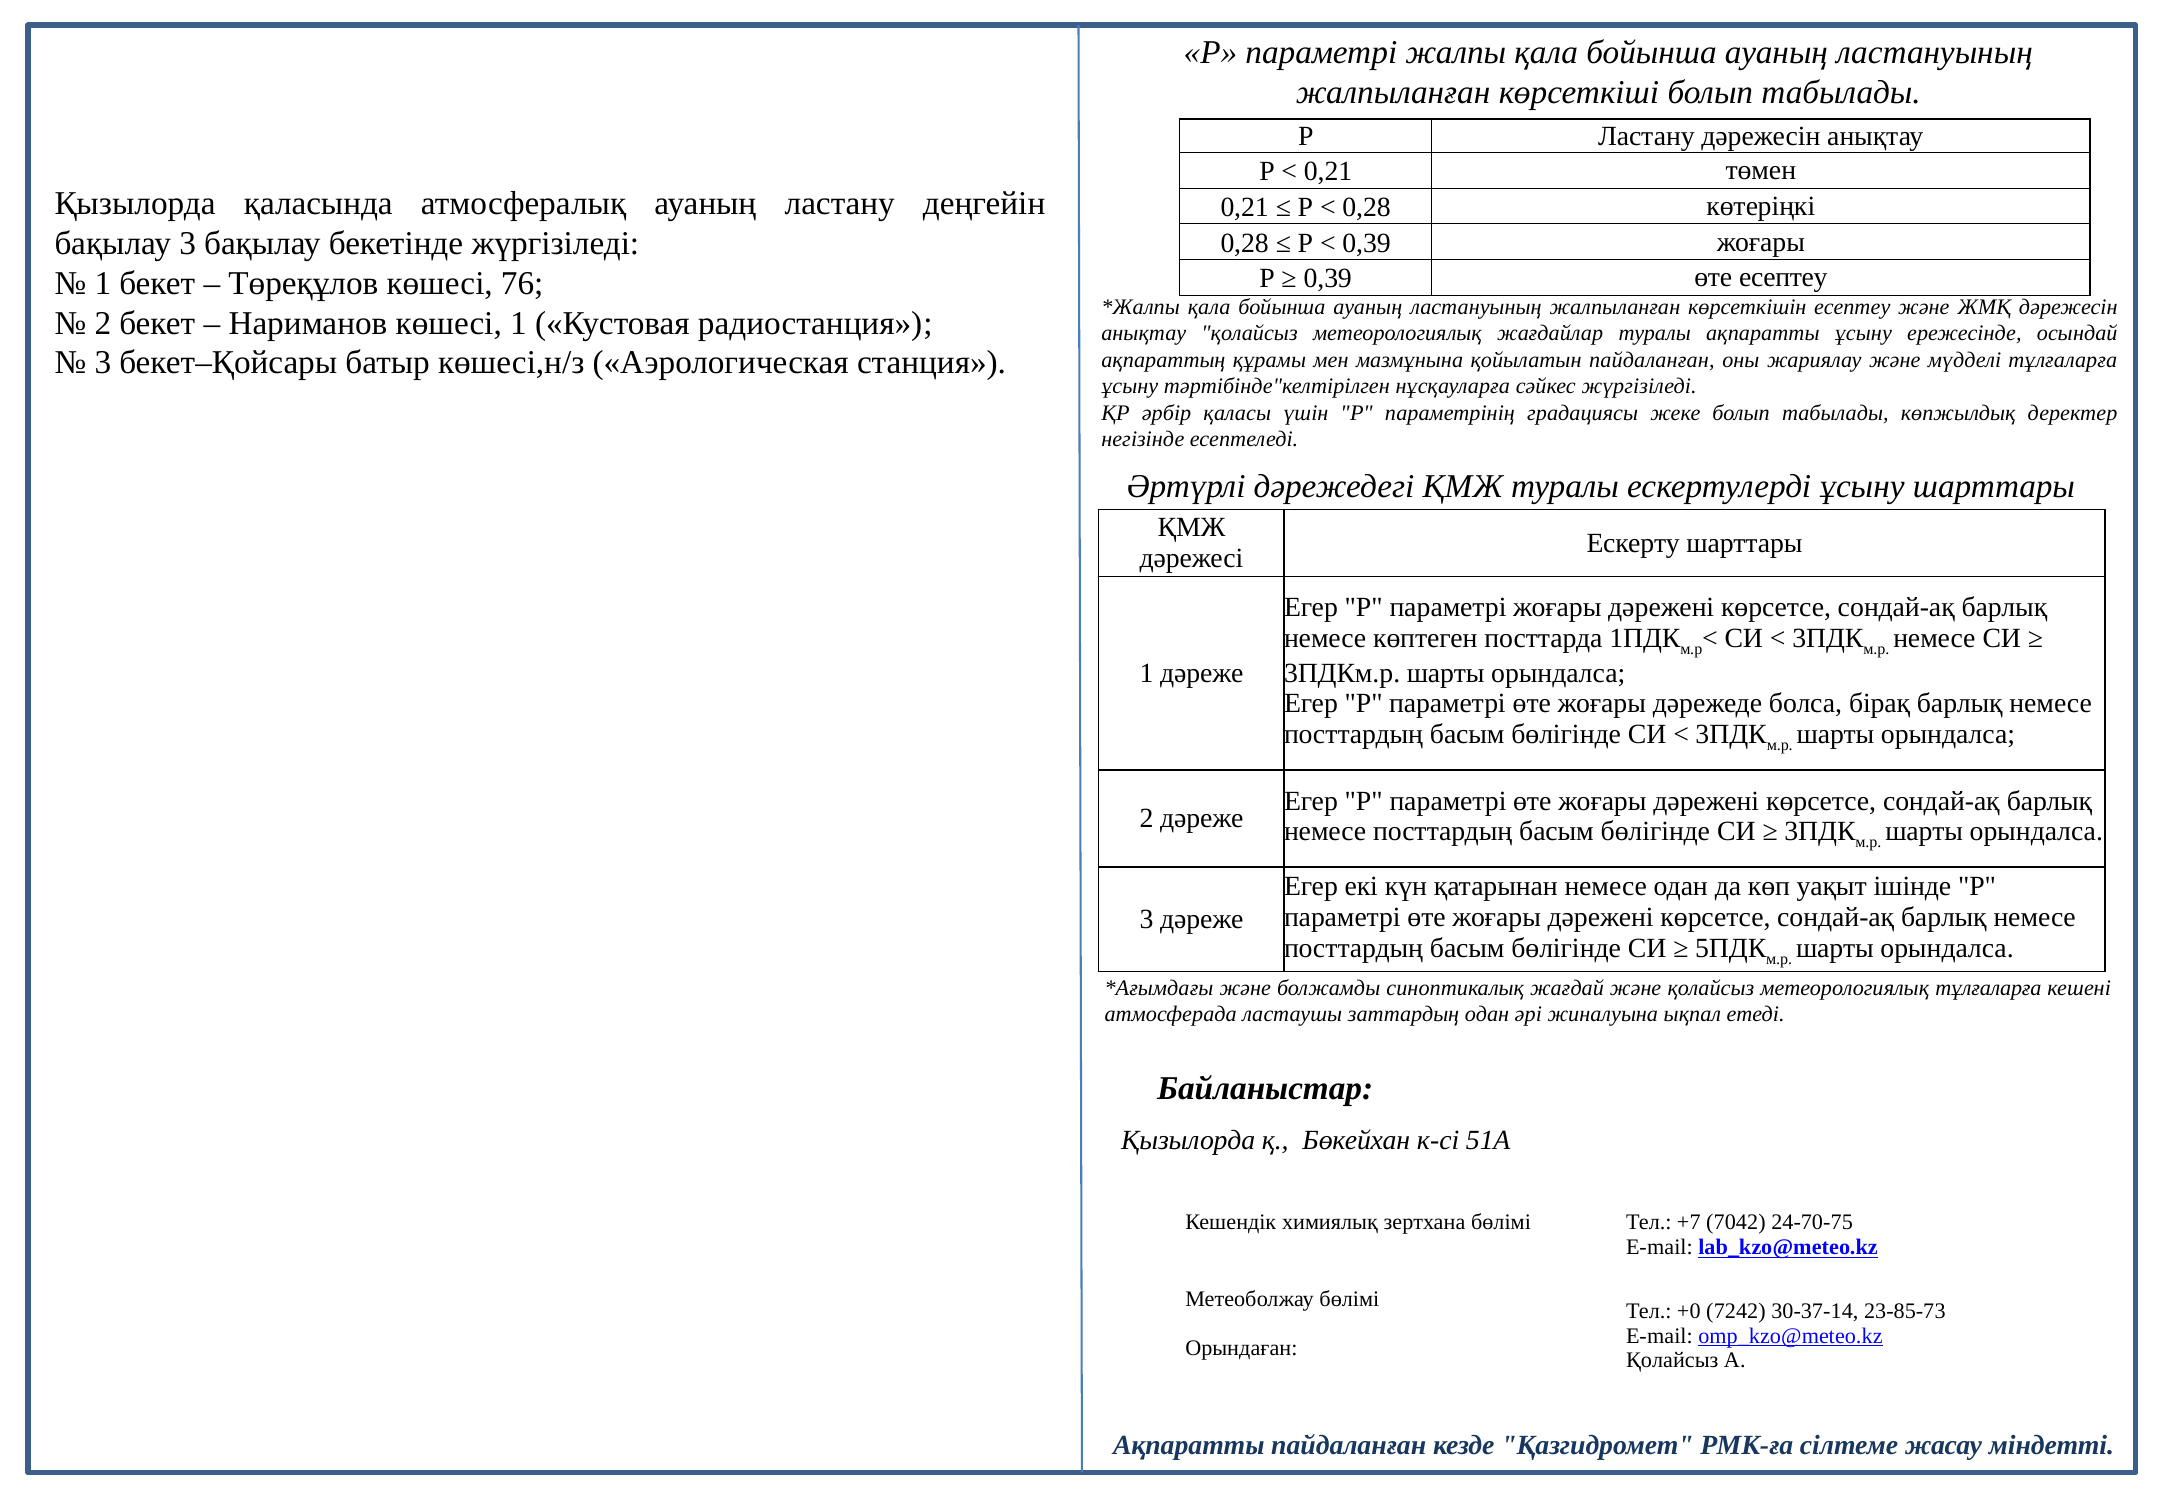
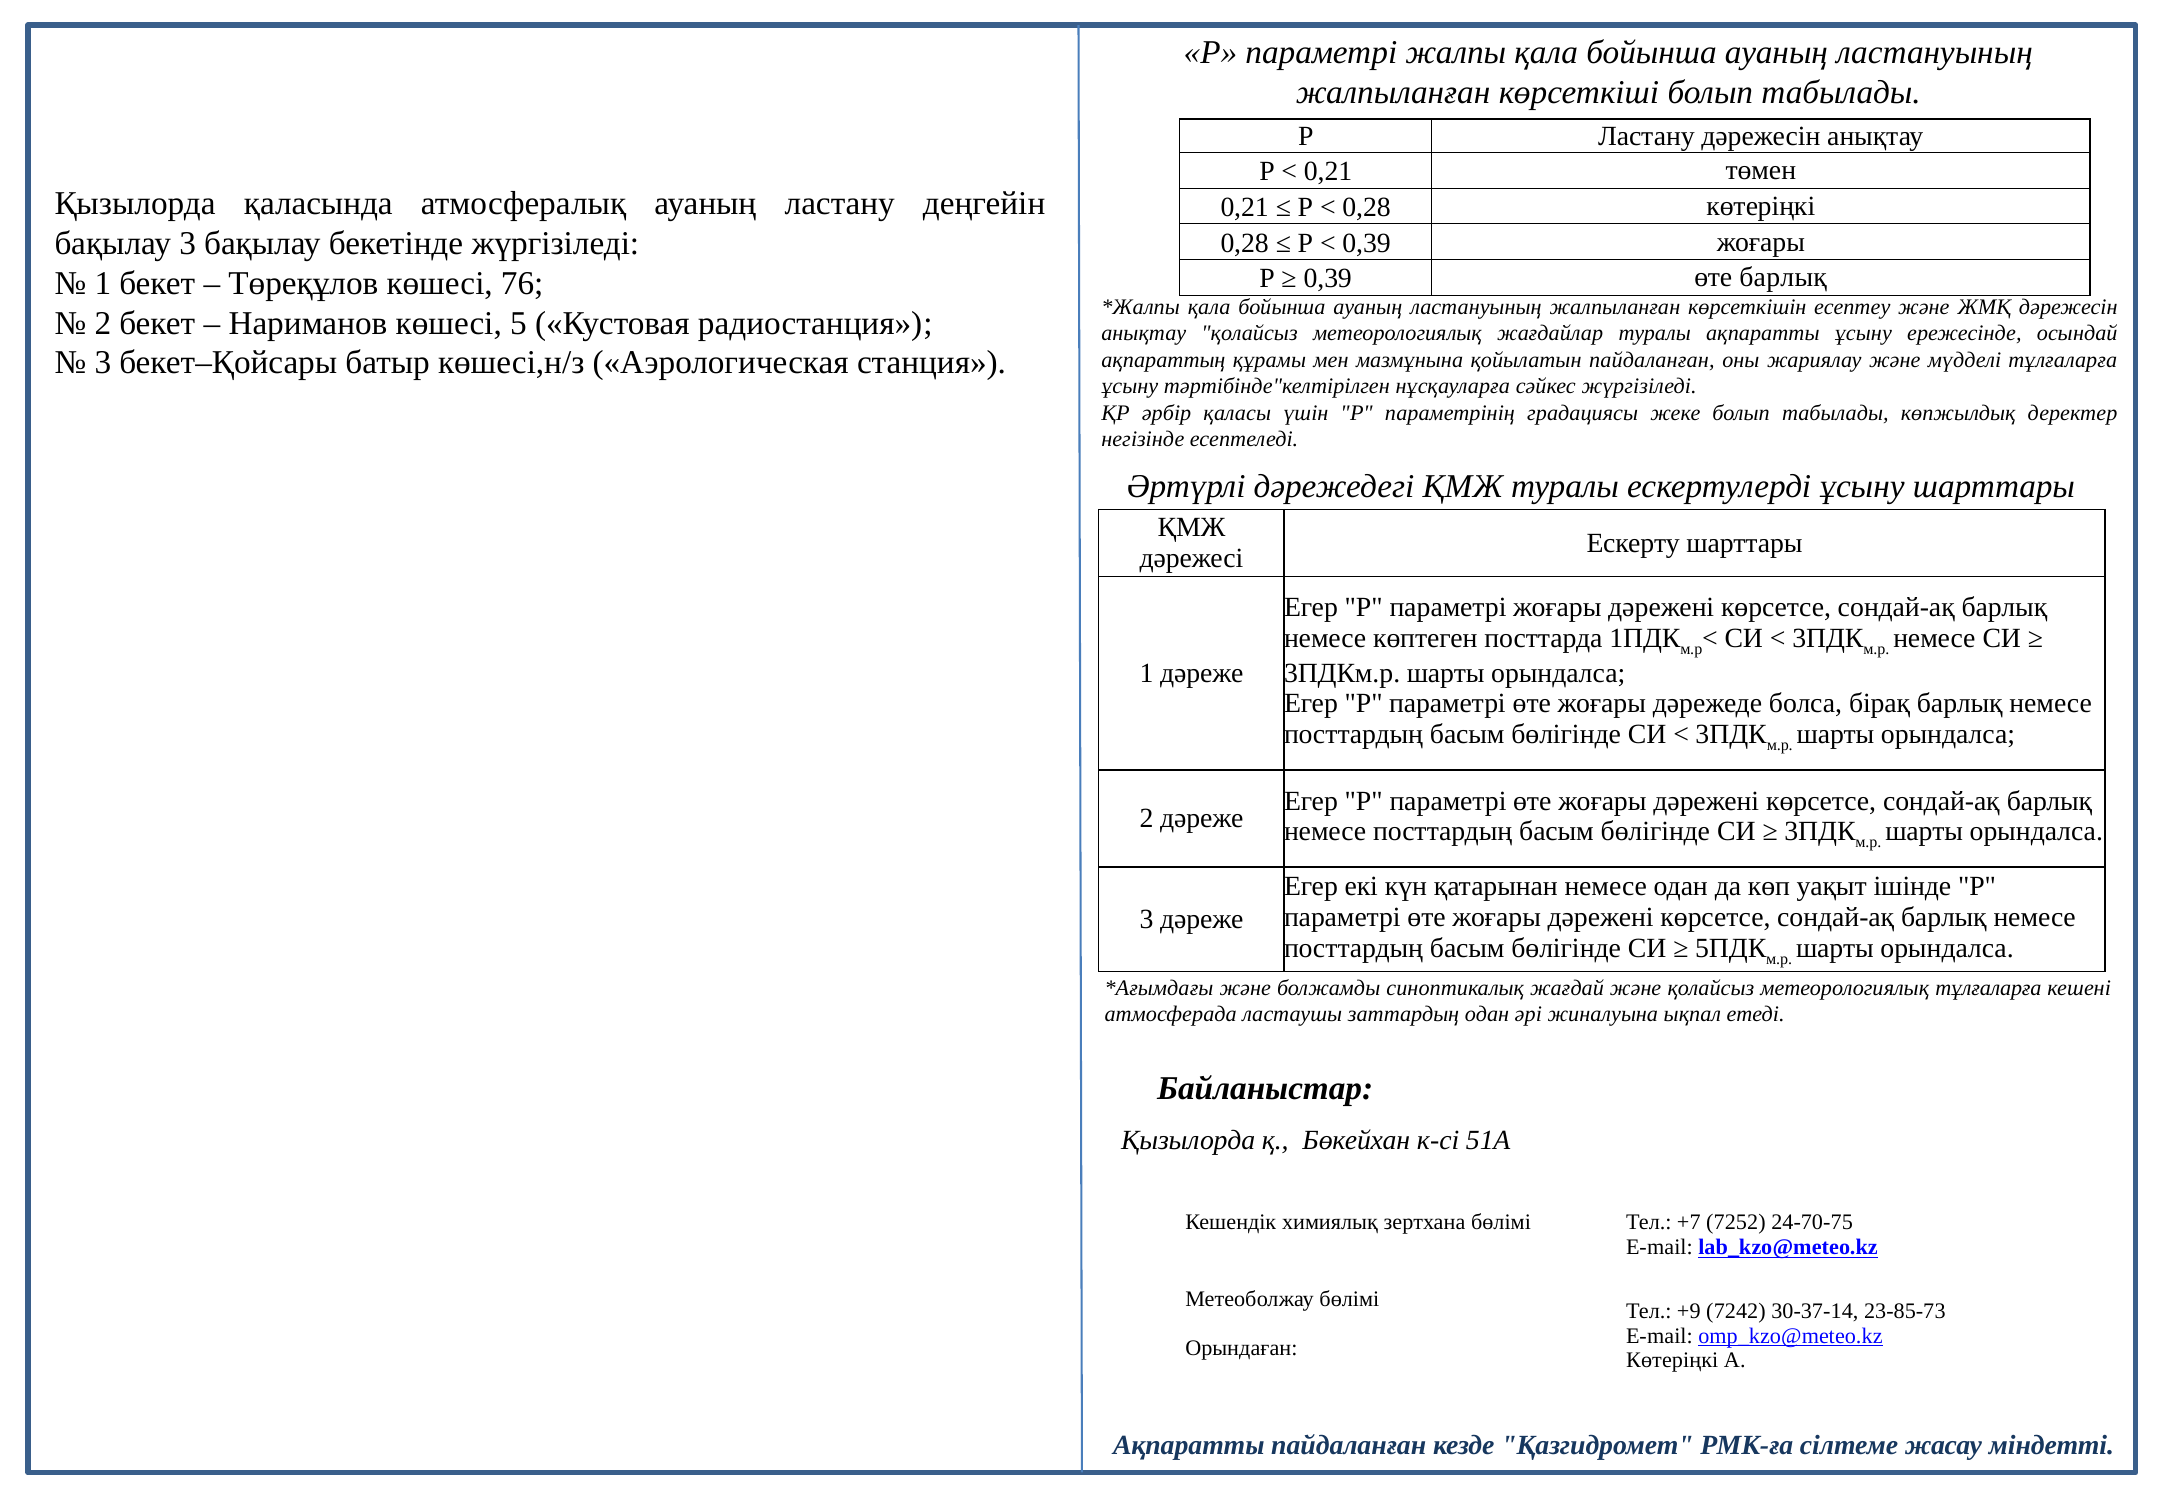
өте есептеу: есептеу -> барлық
көшесі 1: 1 -> 5
7042: 7042 -> 7252
+0: +0 -> +9
Қолайсыз at (1672, 1360): Қолайсыз -> Көтеріңкі
